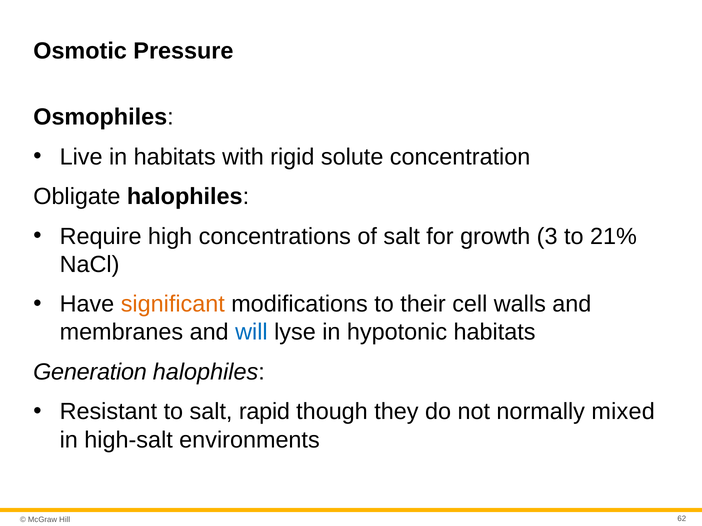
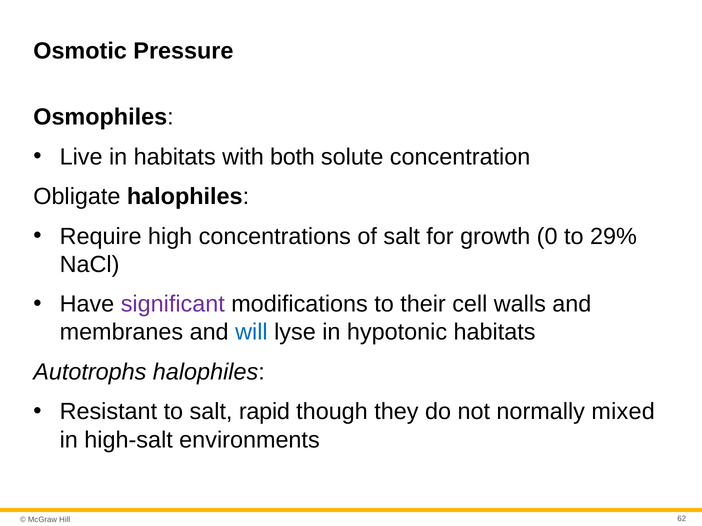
rigid: rigid -> both
3: 3 -> 0
21%: 21% -> 29%
significant colour: orange -> purple
Generation: Generation -> Autotrophs
